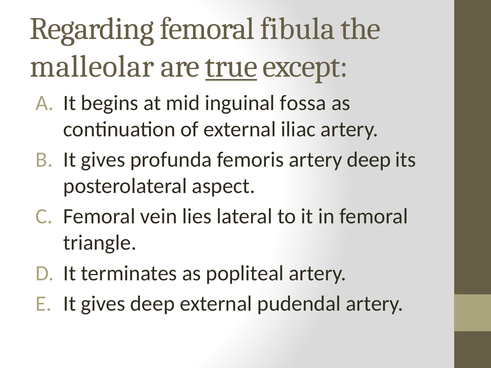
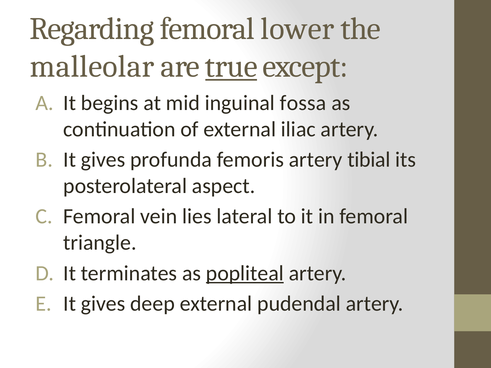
fibula: fibula -> lower
artery deep: deep -> tibial
popliteal underline: none -> present
